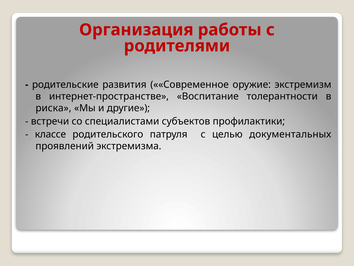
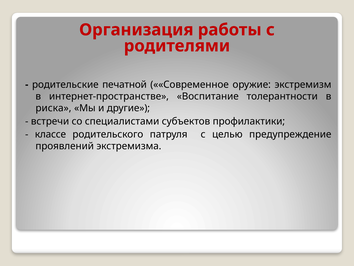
развития: развития -> печатной
документальных: документальных -> предупреждение
